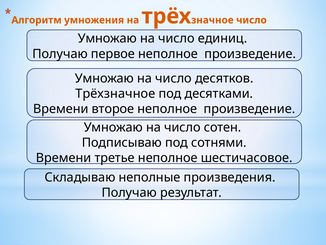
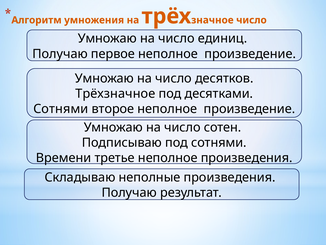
Времени at (61, 109): Времени -> Сотнями
неполное шестичасовое: шестичасовое -> произведения
